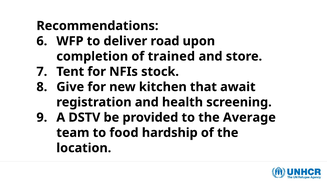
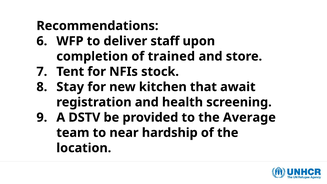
road: road -> staff
Give: Give -> Stay
food: food -> near
